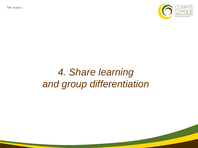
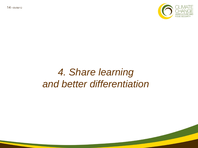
group: group -> better
